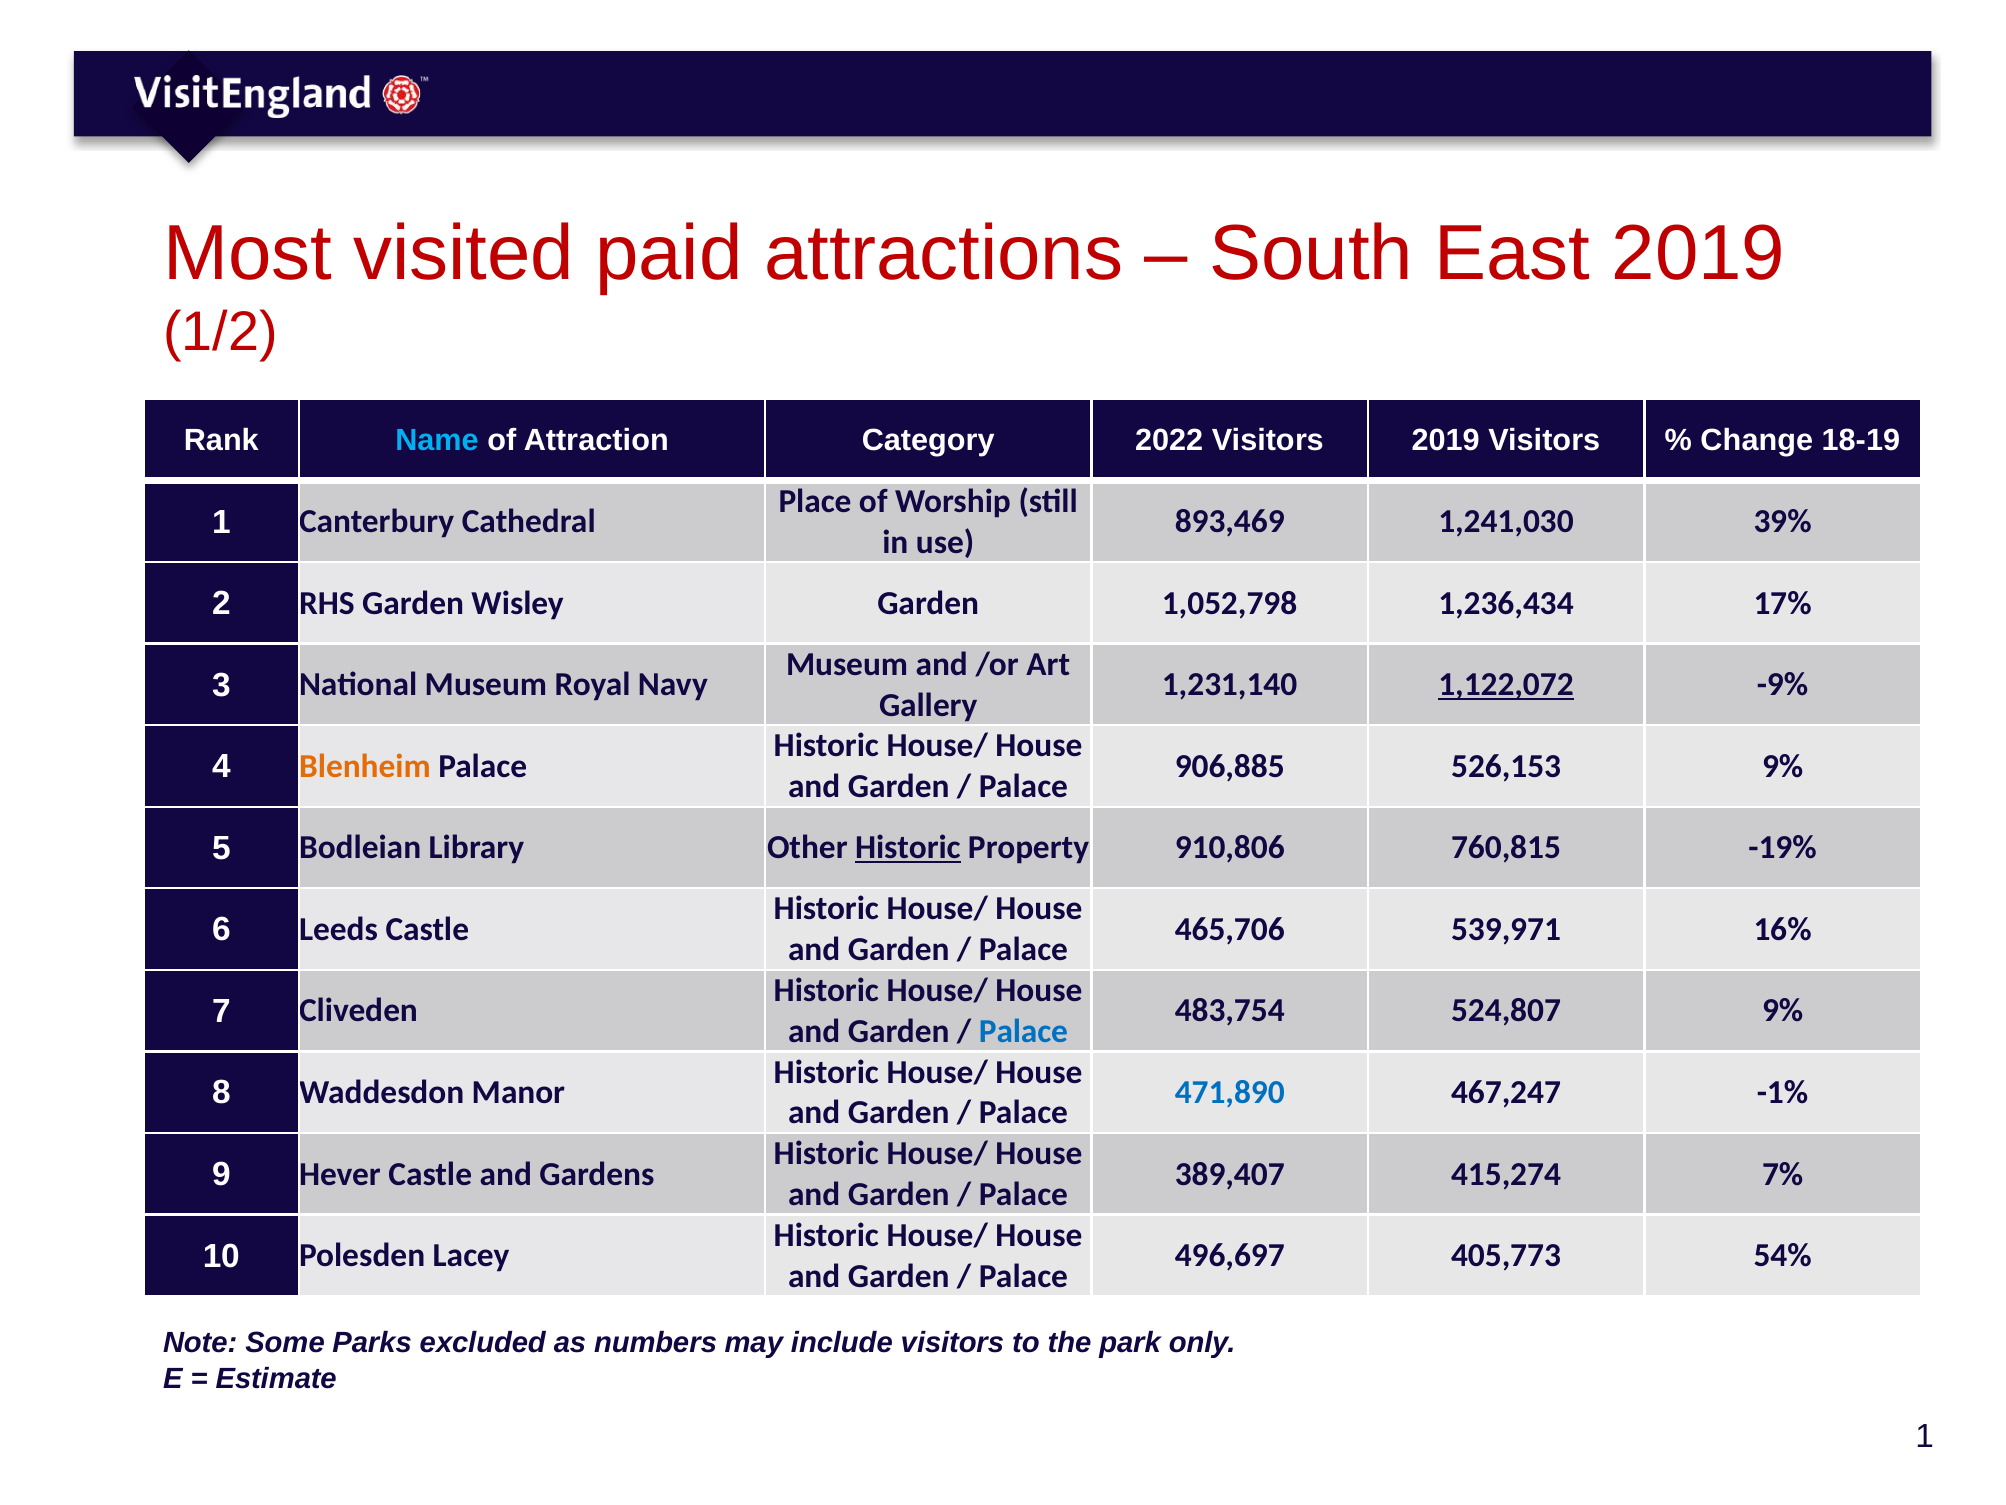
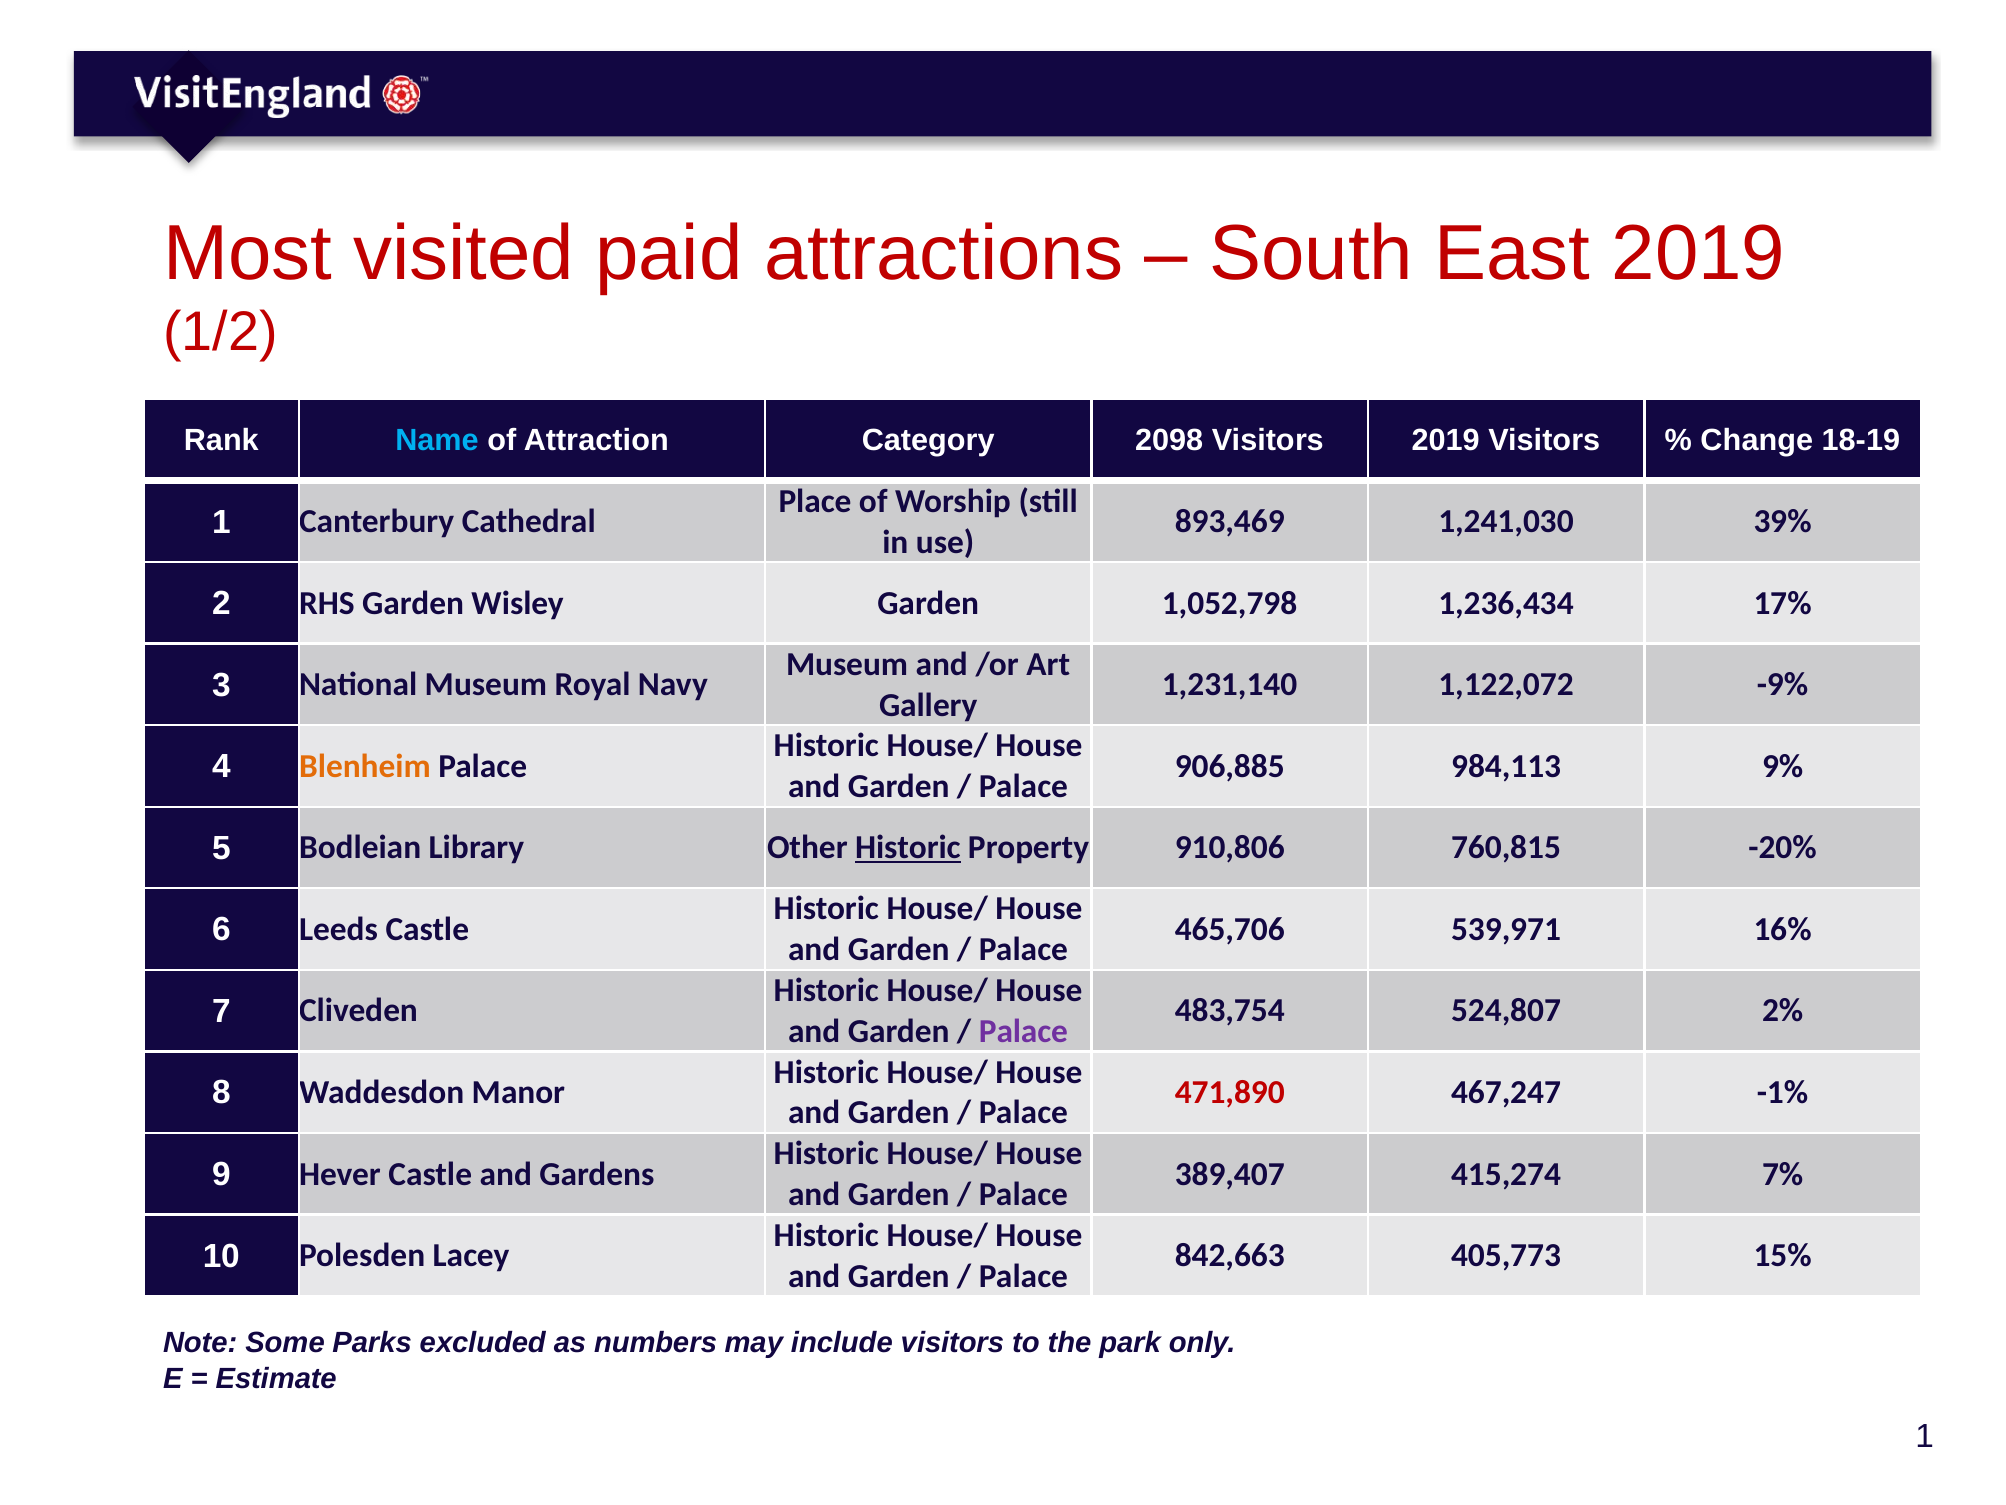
2022: 2022 -> 2098
1,122,072 underline: present -> none
526,153: 526,153 -> 984,113
-19%: -19% -> -20%
524,807 9%: 9% -> 2%
Palace at (1023, 1031) colour: blue -> purple
471,890 colour: blue -> red
496,697: 496,697 -> 842,663
54%: 54% -> 15%
